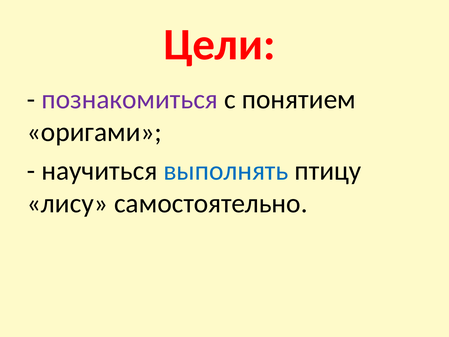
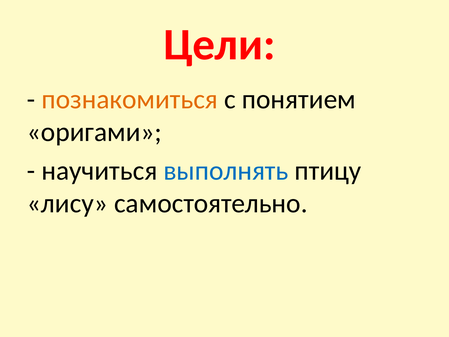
познакомиться colour: purple -> orange
